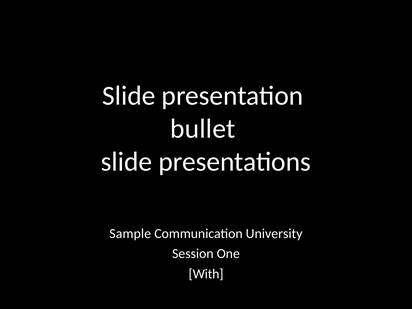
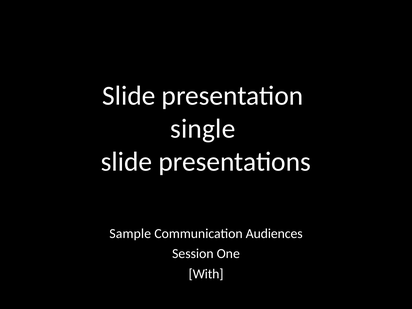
bullet: bullet -> single
University: University -> Audiences
